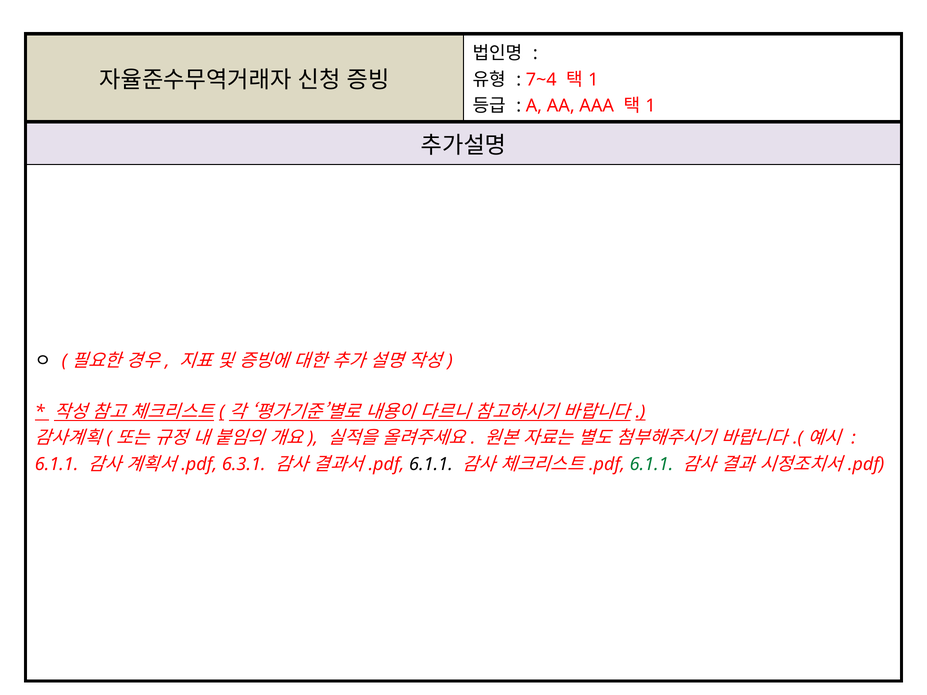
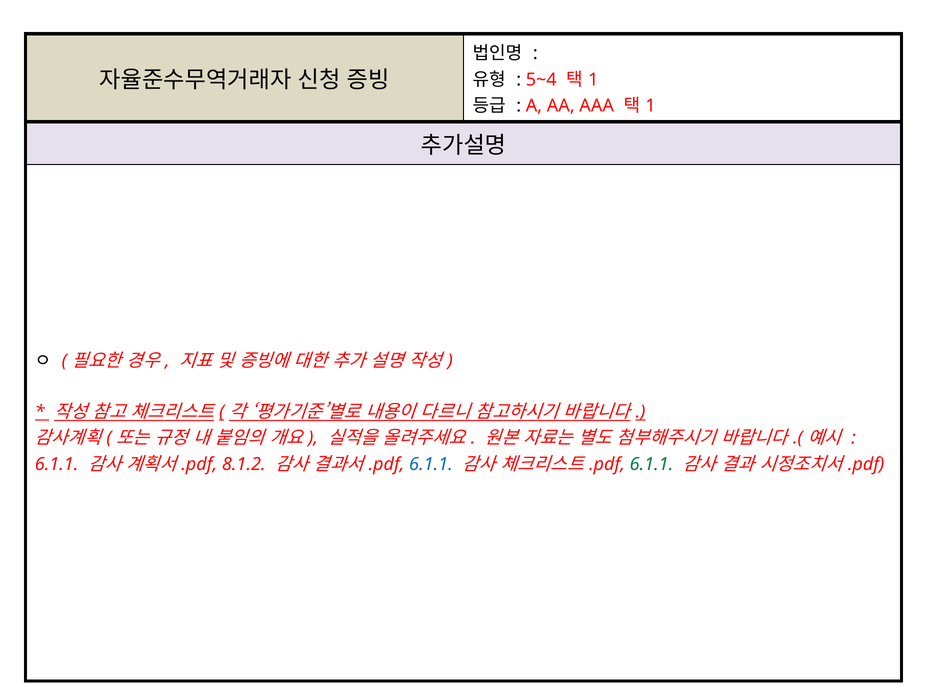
7~4: 7~4 -> 5~4
6.3.1: 6.3.1 -> 8.1.2
6.1.1 at (431, 464) colour: black -> blue
